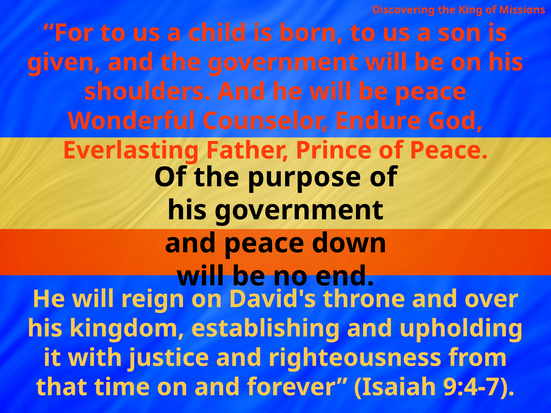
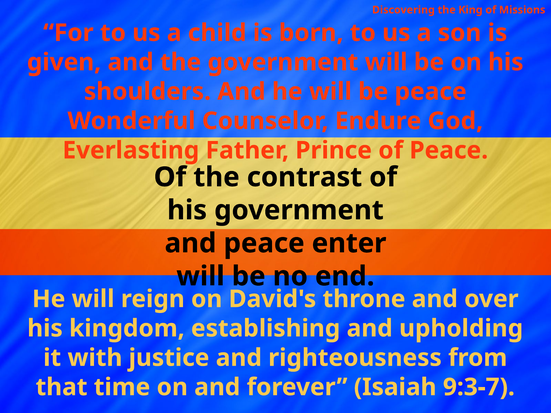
purpose: purpose -> contrast
down: down -> enter
9:4-7: 9:4-7 -> 9:3-7
